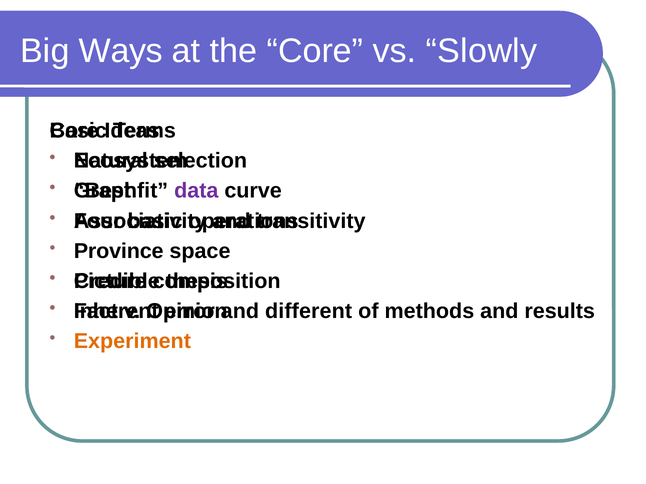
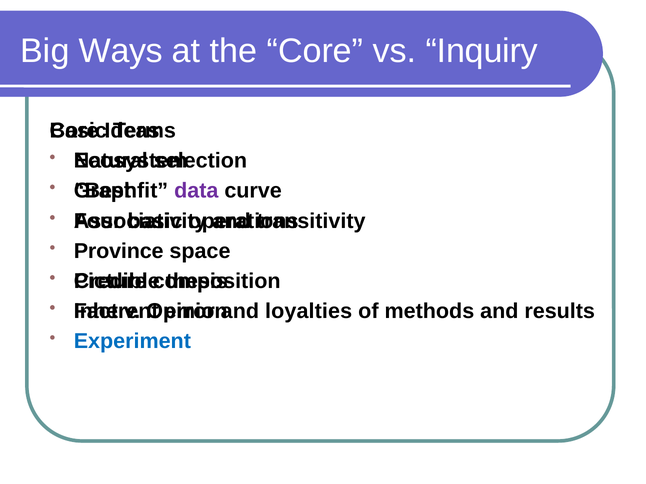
Slowly: Slowly -> Inquiry
different: different -> loyalties
Experiment colour: orange -> blue
